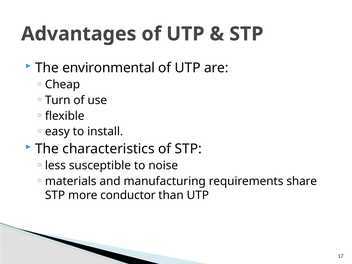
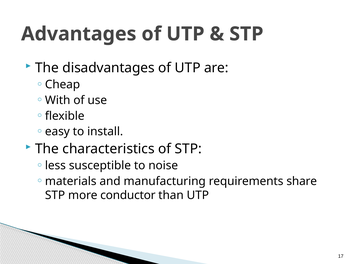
environmental: environmental -> disadvantages
Turn: Turn -> With
